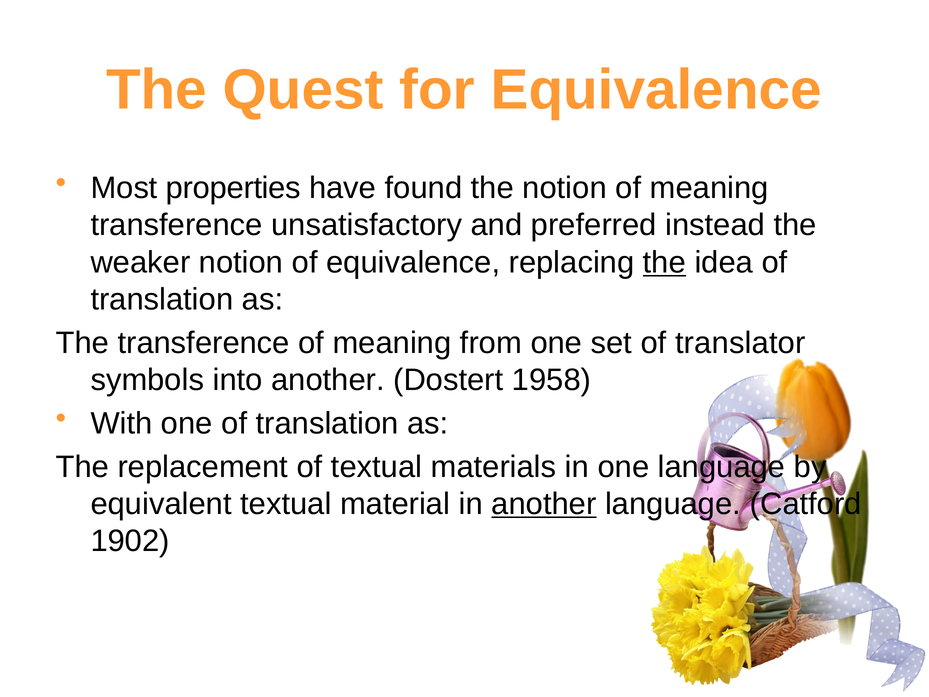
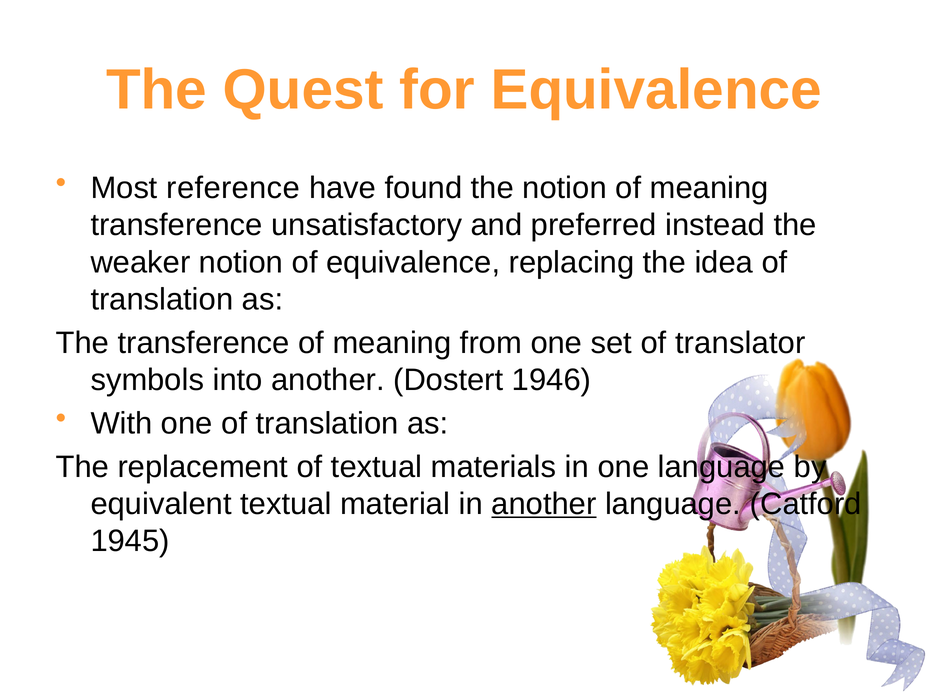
properties: properties -> reference
the at (664, 262) underline: present -> none
1958: 1958 -> 1946
1902: 1902 -> 1945
